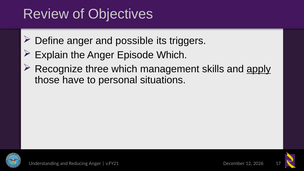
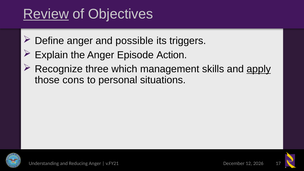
Review underline: none -> present
Episode Which: Which -> Action
have: have -> cons
